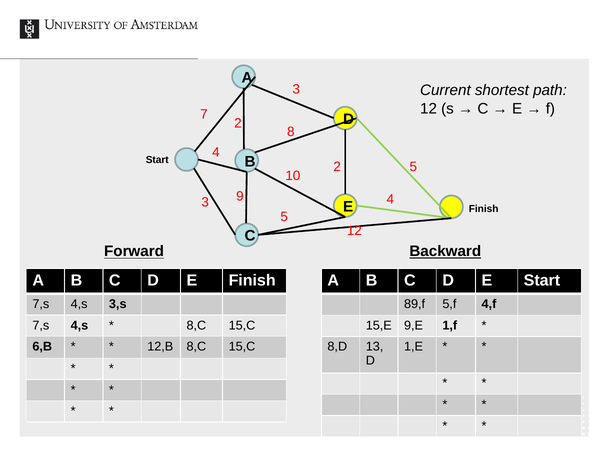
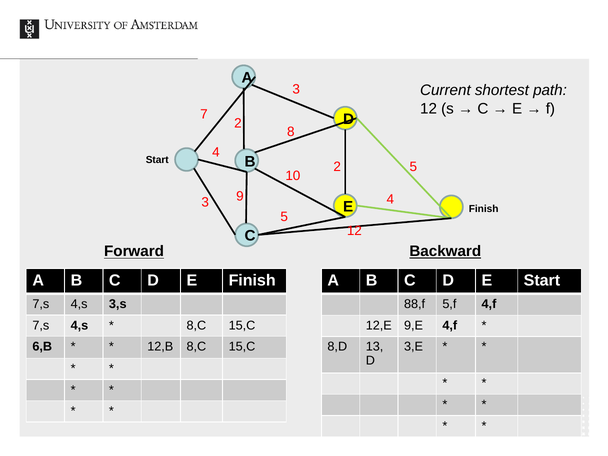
89,f: 89,f -> 88,f
15,E: 15,E -> 12,E
9,E 1,f: 1,f -> 4,f
1,E: 1,E -> 3,E
